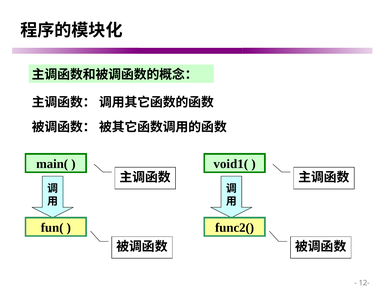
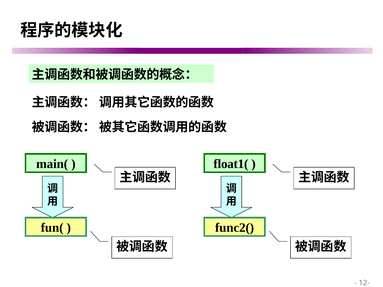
void1(: void1( -> float1(
